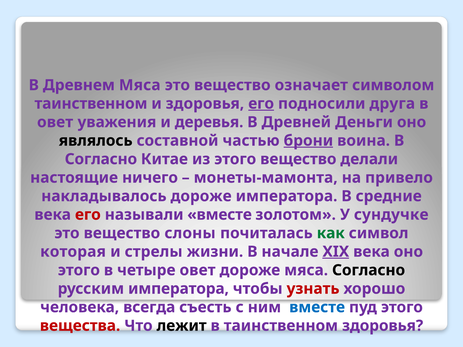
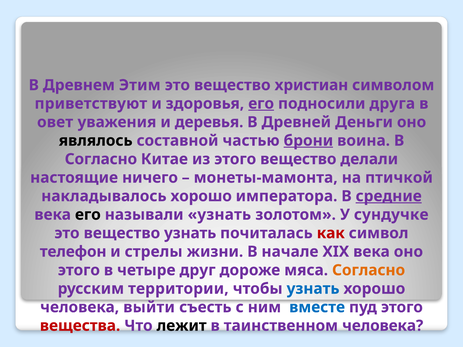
Древнем Мяса: Мяса -> Этим
означает: означает -> христиан
таинственном at (91, 104): таинственном -> приветствуют
привело: привело -> птичкой
накладывалось дороже: дороже -> хорошо
средние underline: none -> present
его at (88, 215) colour: red -> black
называли вместе: вместе -> узнать
вещество слоны: слоны -> узнать
как colour: green -> red
которая: которая -> телефон
XIX underline: present -> none
четыре овет: овет -> друг
Согласно at (369, 270) colour: black -> orange
русским императора: императора -> территории
узнать at (313, 289) colour: red -> blue
всегда: всегда -> выйти
таинственном здоровья: здоровья -> человека
